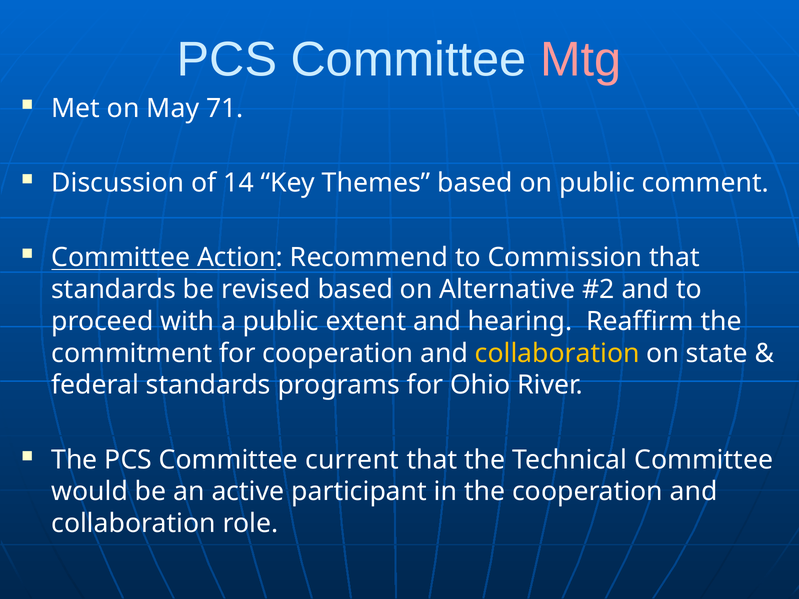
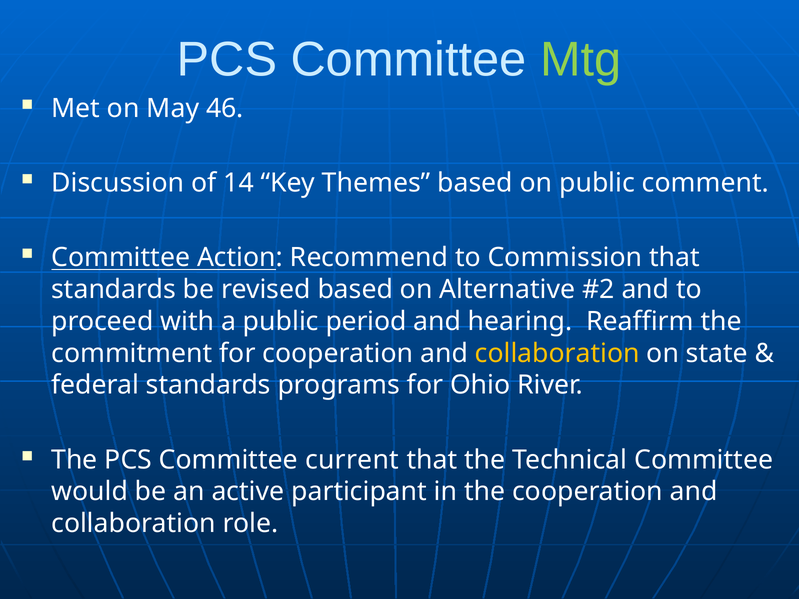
Mtg colour: pink -> light green
71: 71 -> 46
extent: extent -> period
